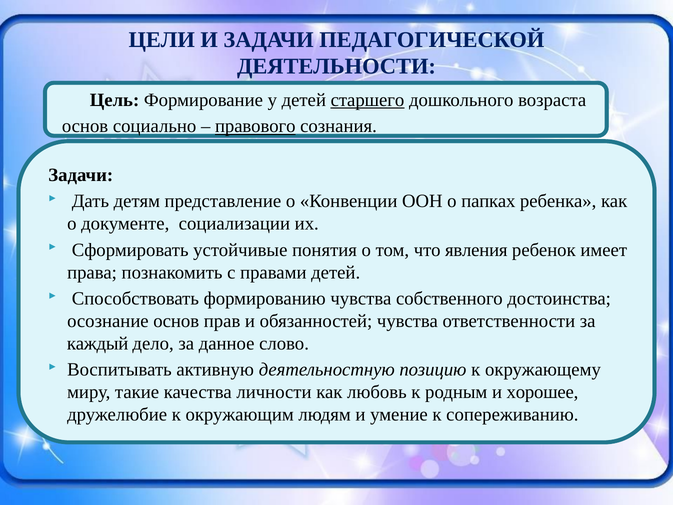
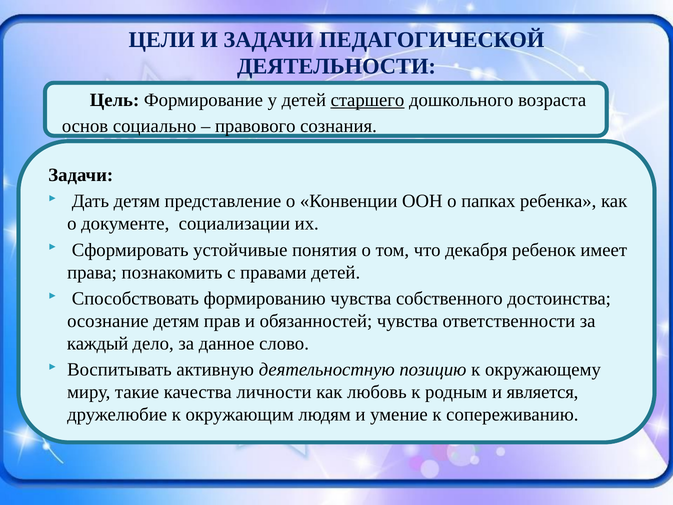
правового underline: present -> none
явления: явления -> декабря
осознание основ: основ -> детям
хорошее: хорошее -> является
